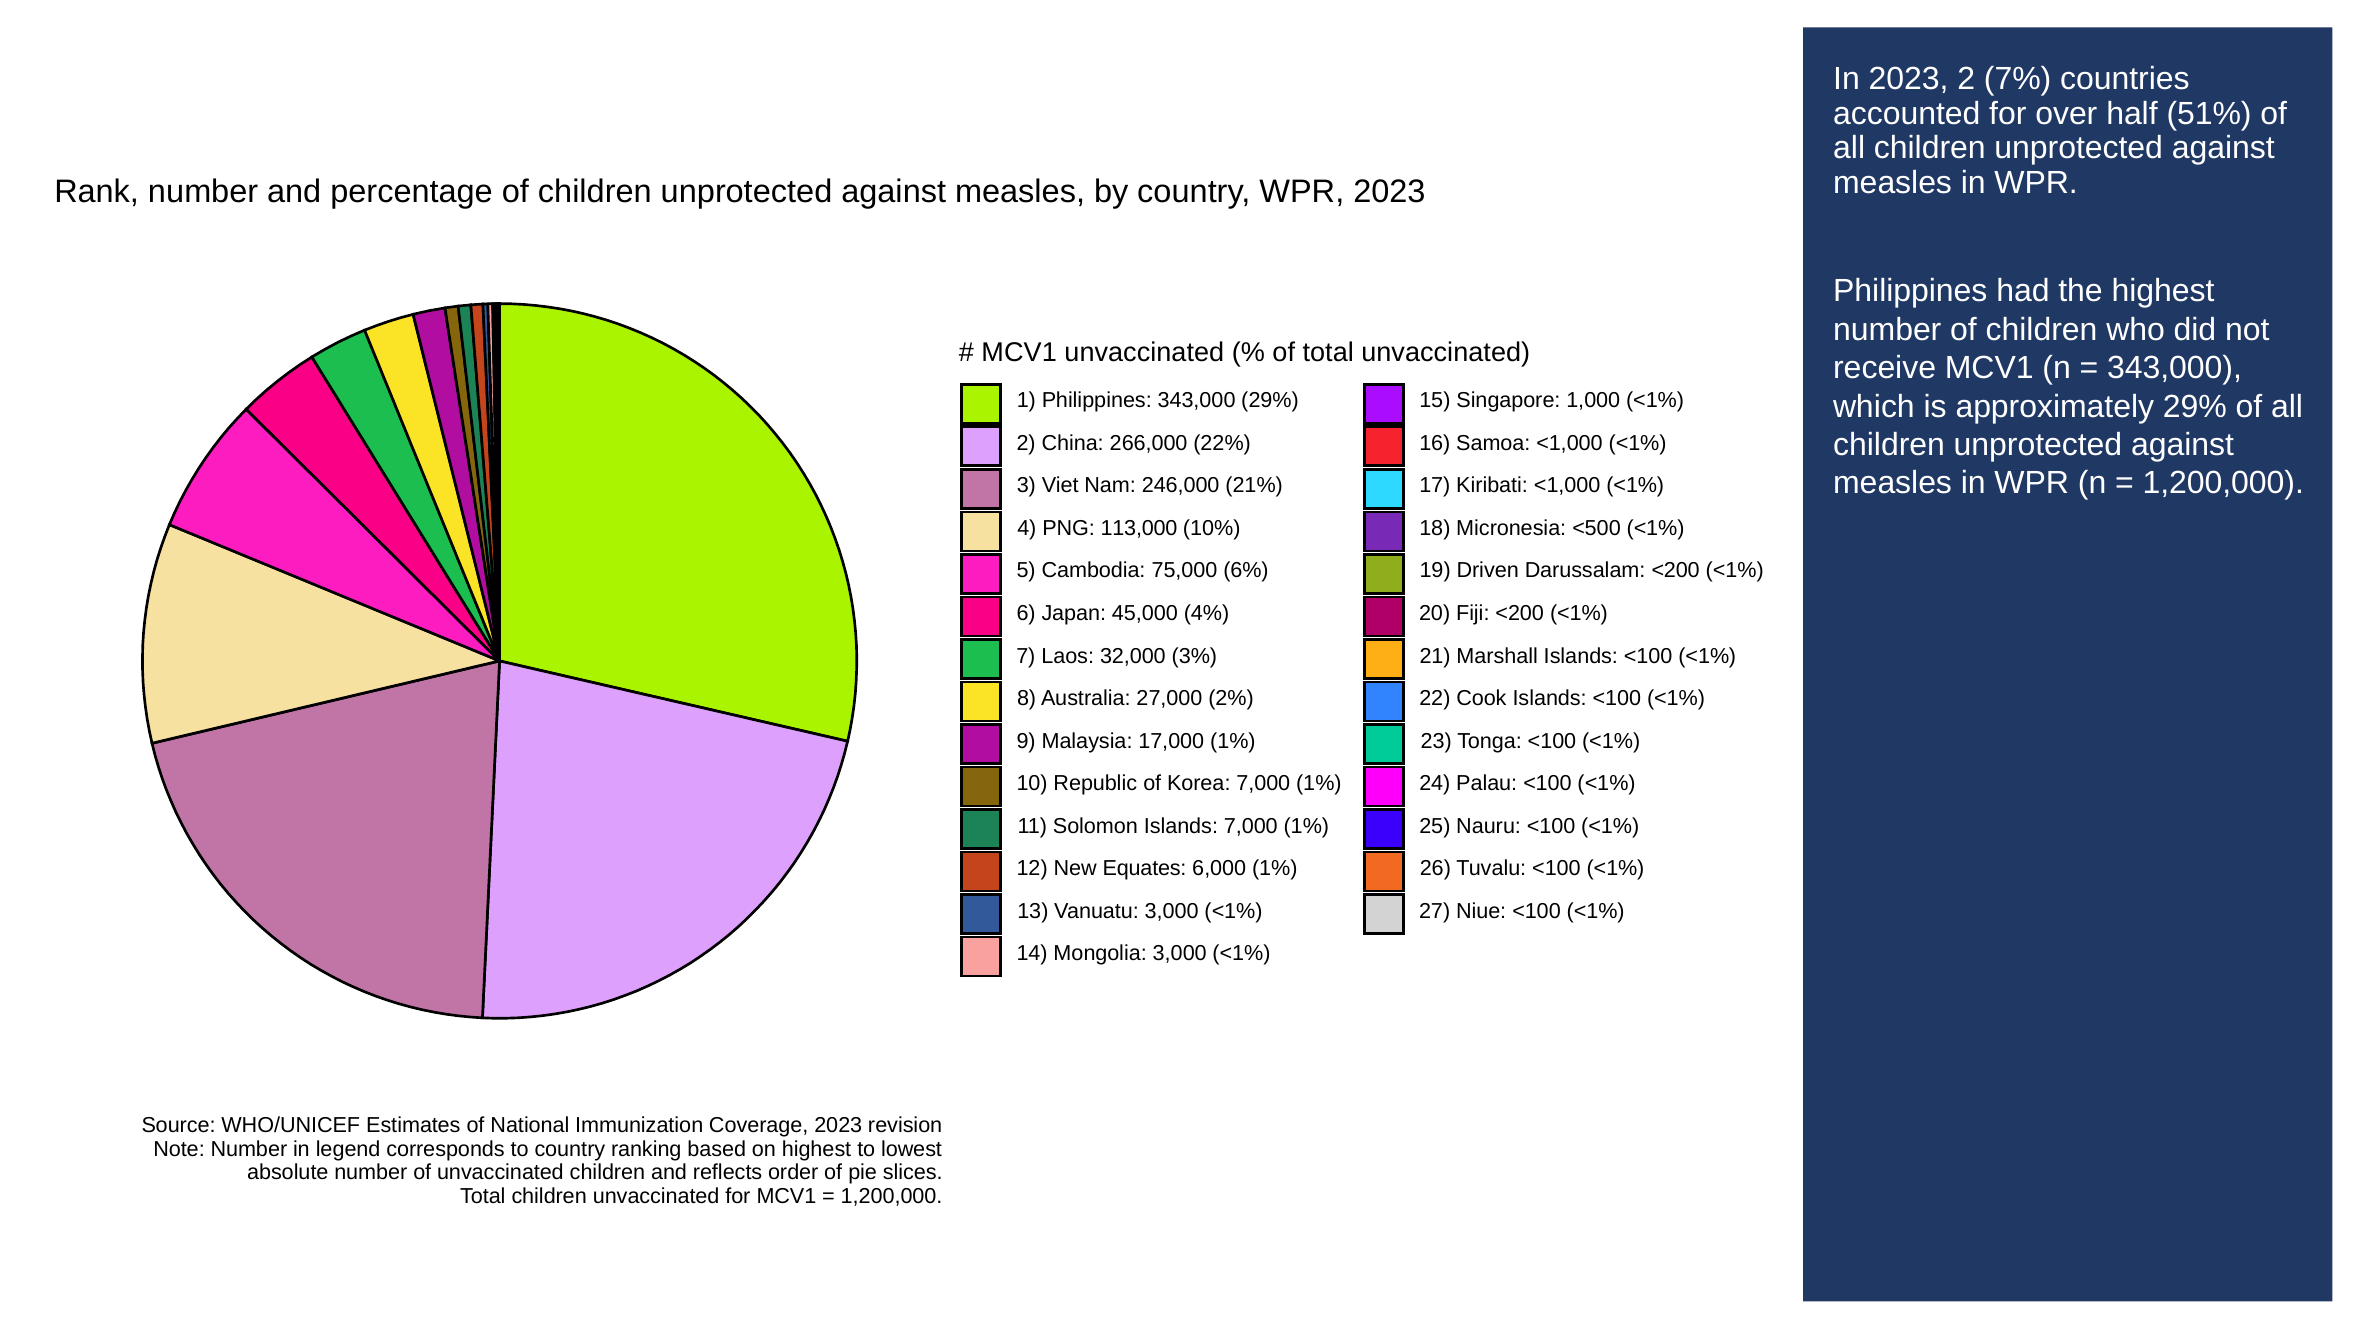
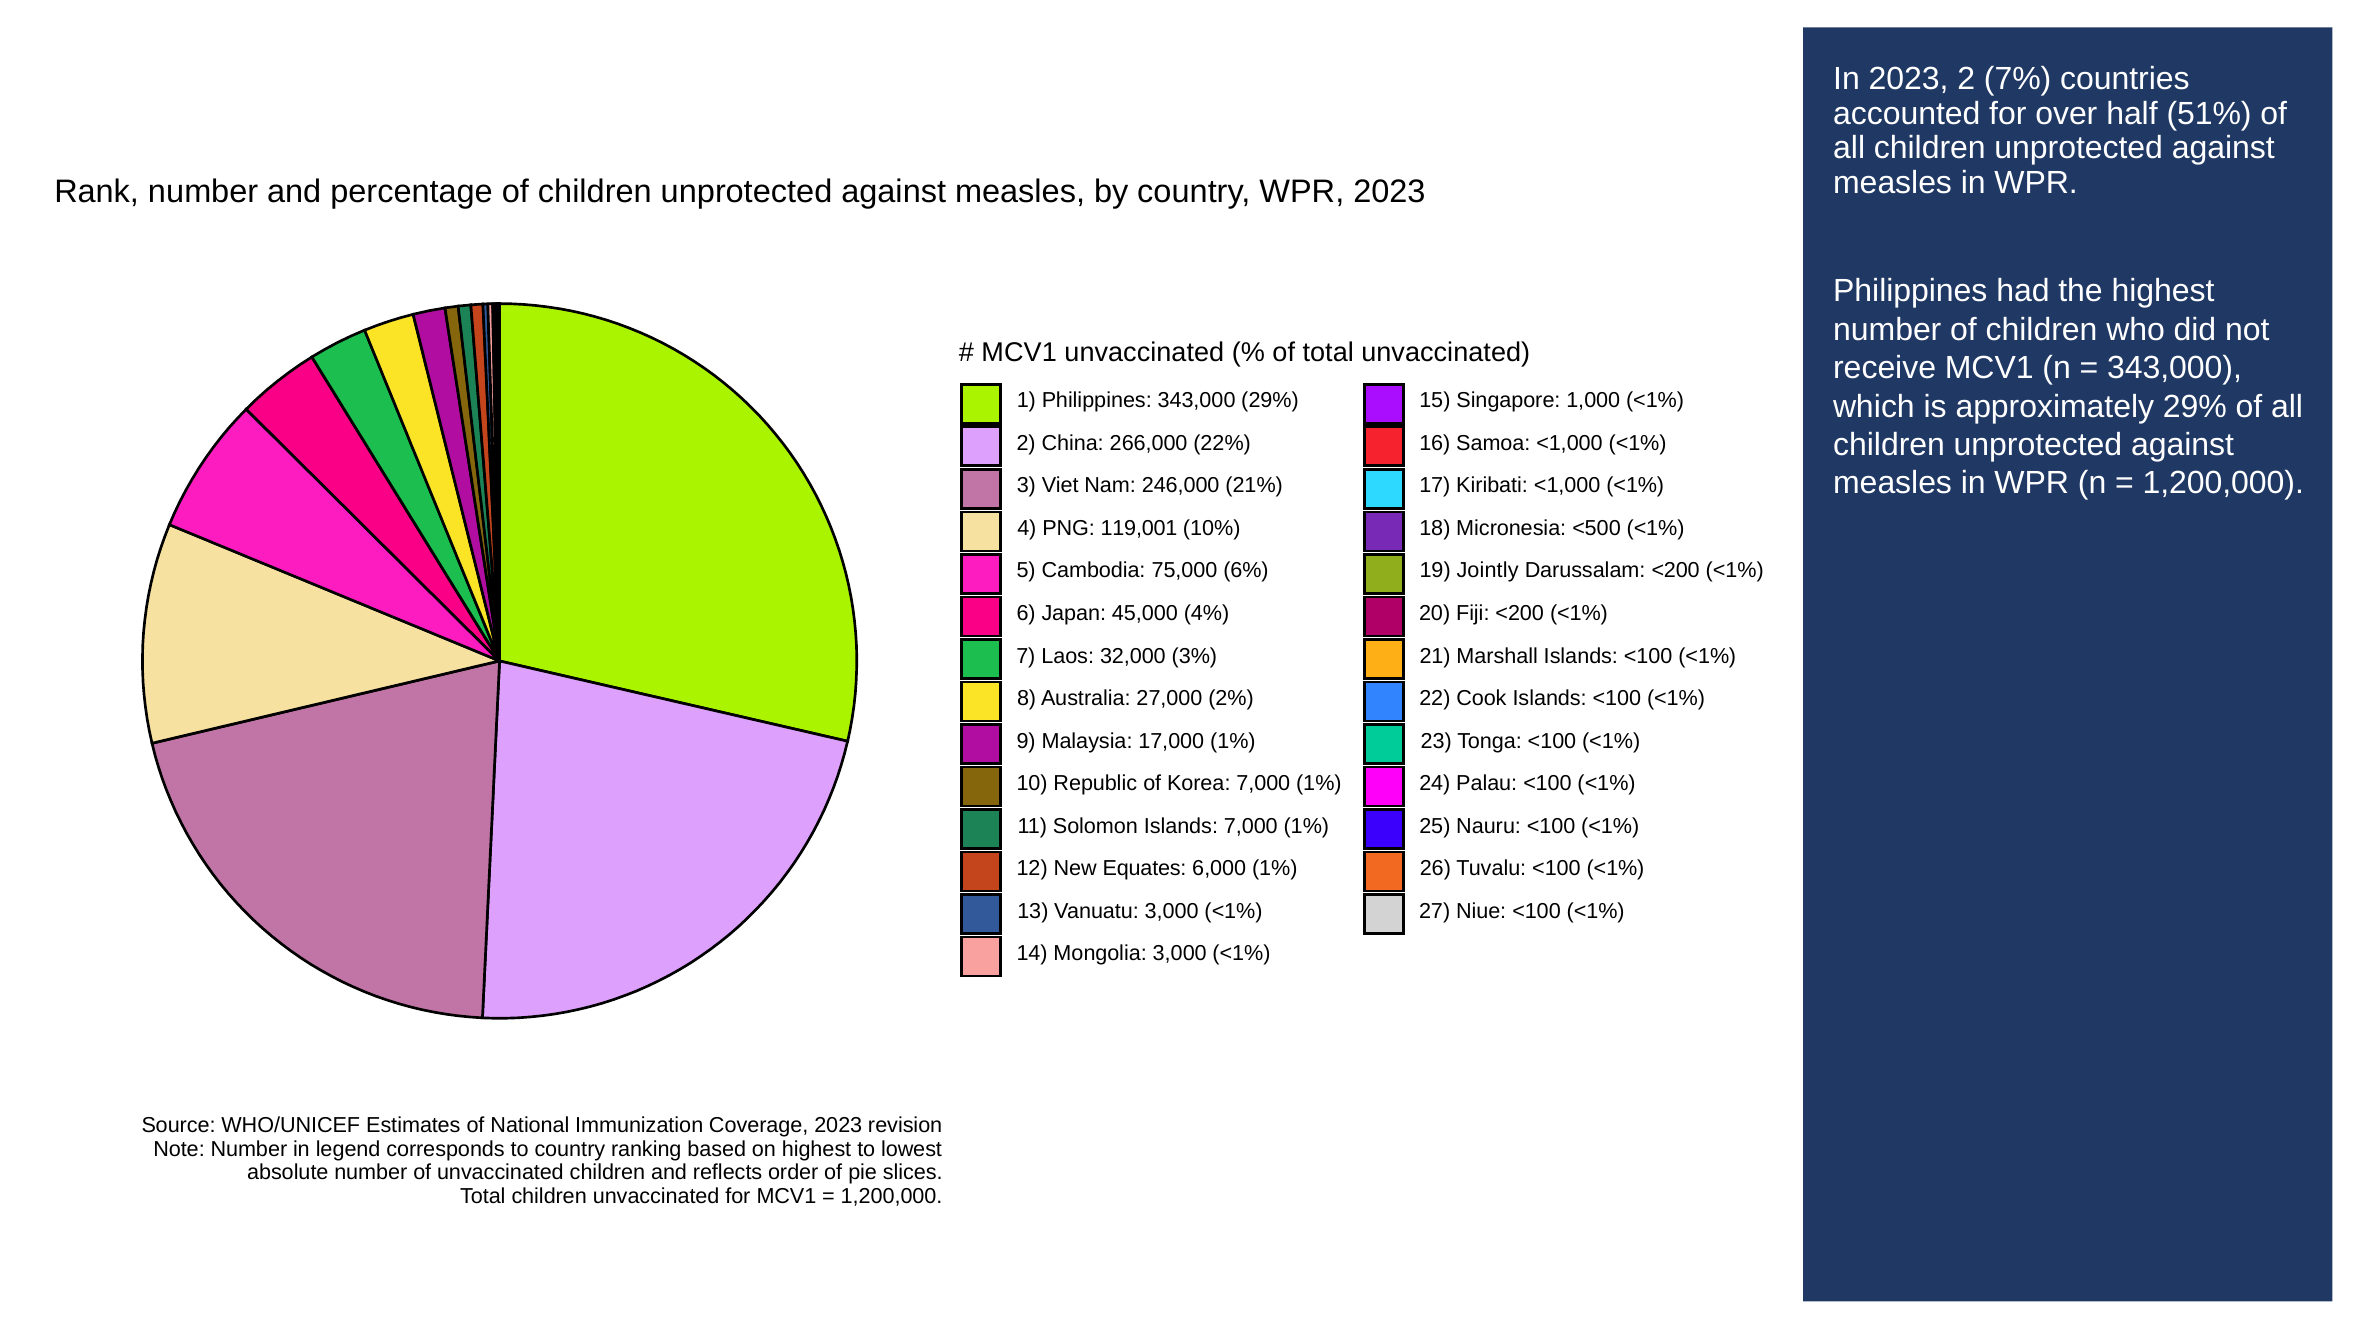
113,000: 113,000 -> 119,001
Driven: Driven -> Jointly
